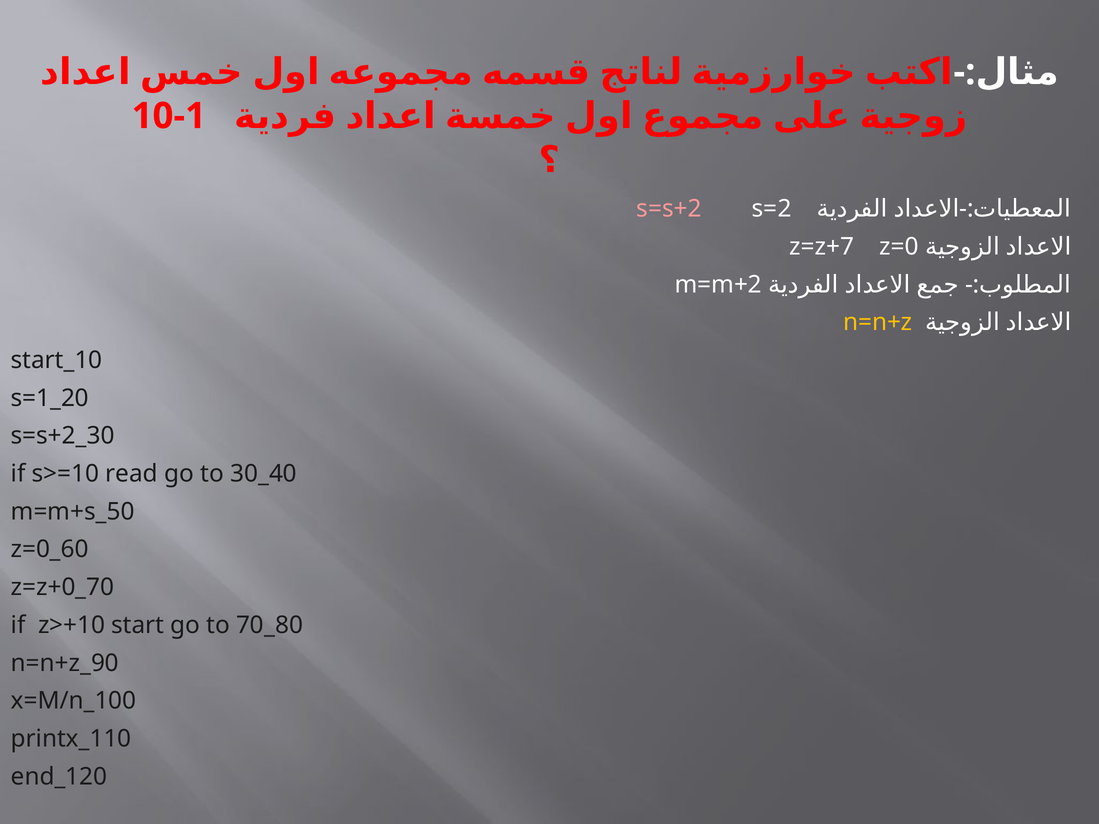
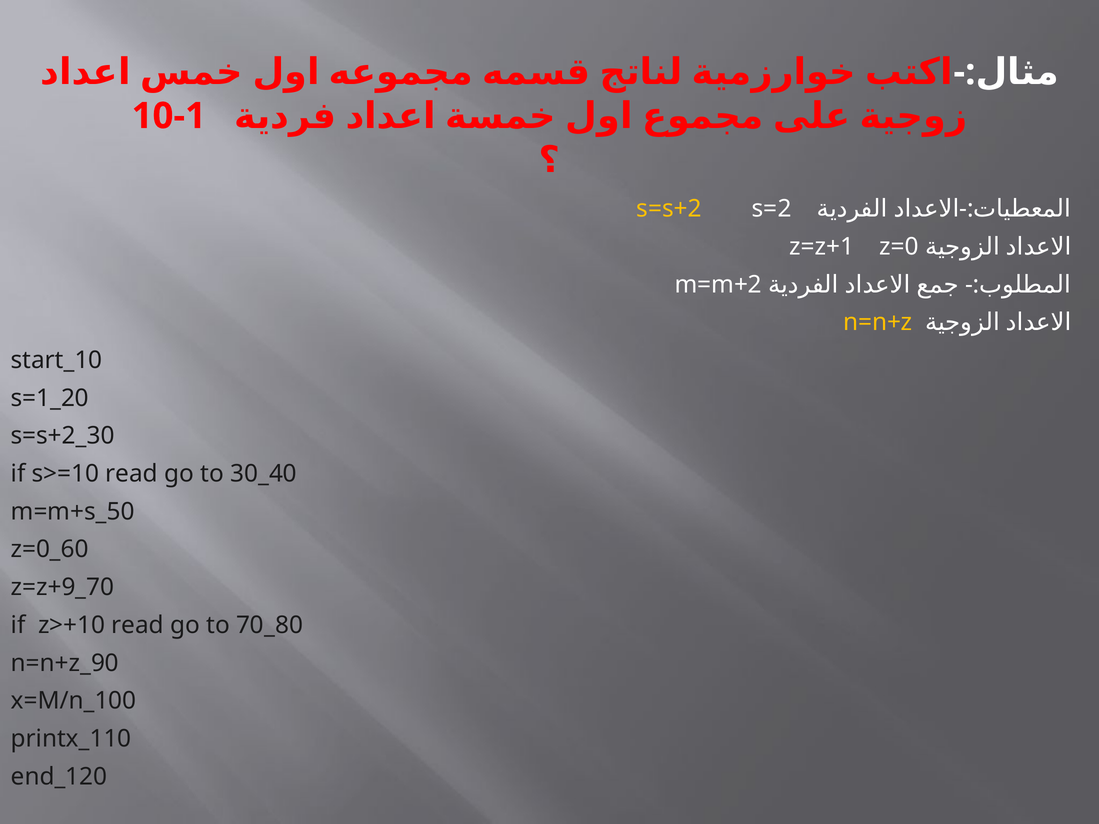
s=s+2 at (669, 209) colour: pink -> yellow
z=z+7: z=z+7 -> z=z+1
z=z+0: z=z+0 -> z=z+9
z>+10 start: start -> read
